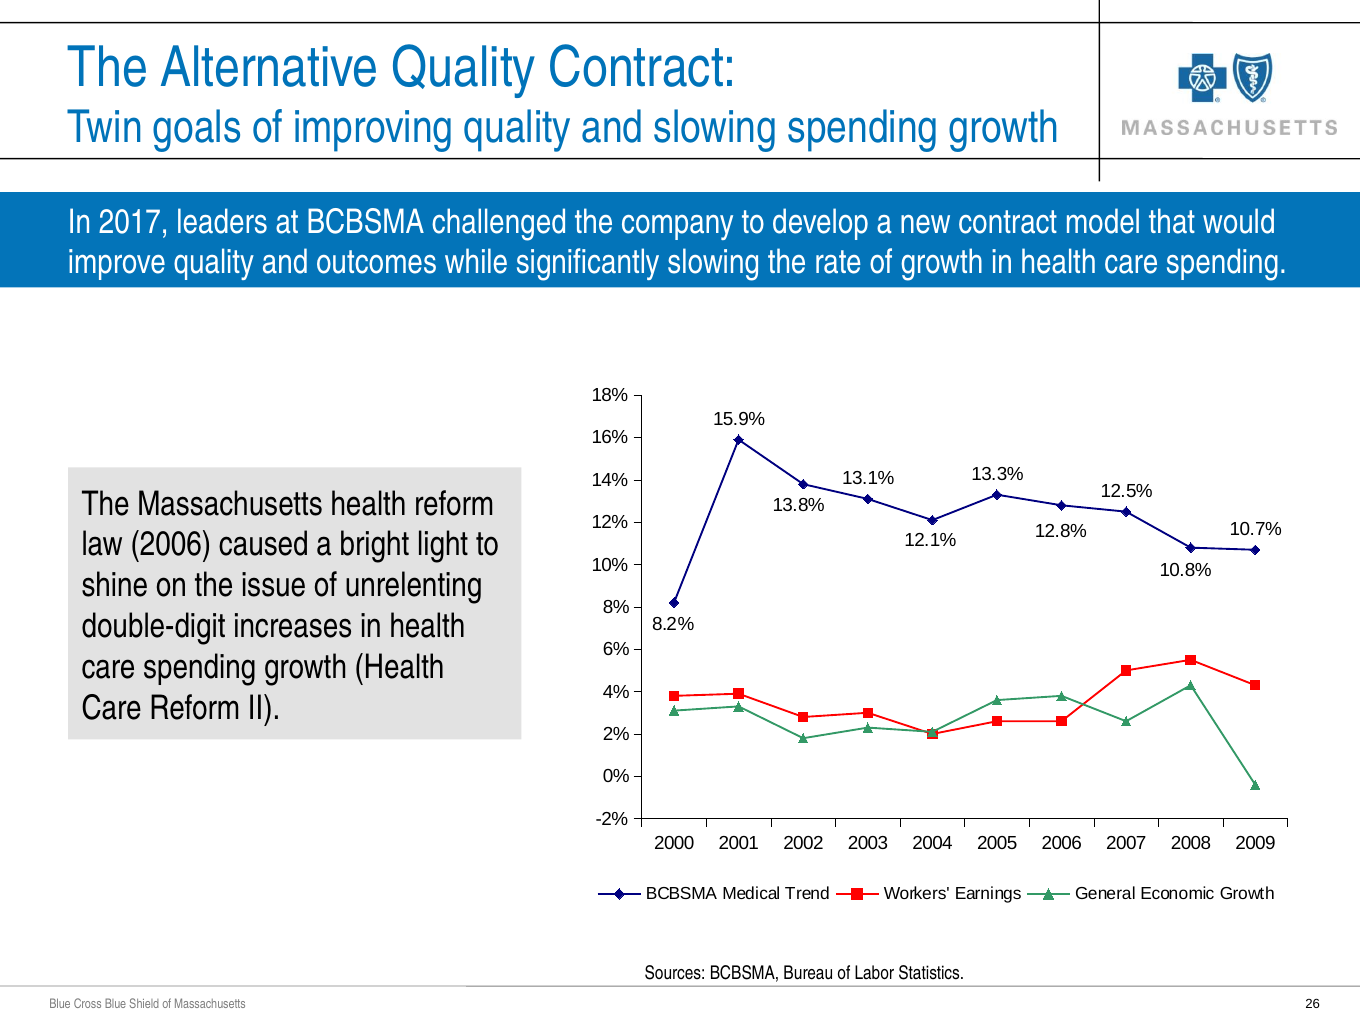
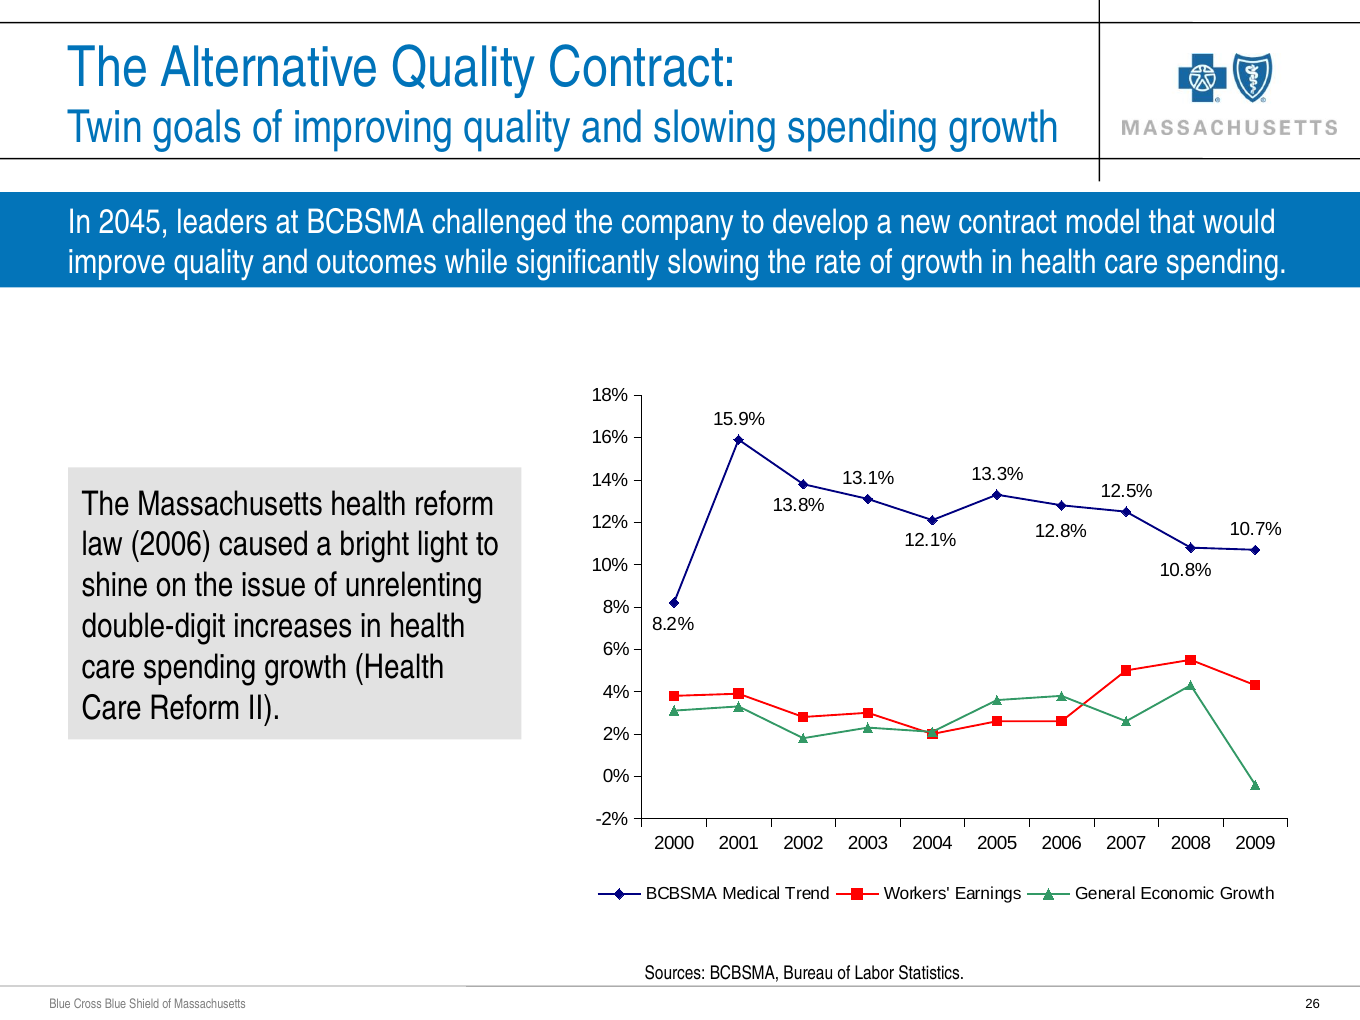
2017: 2017 -> 2045
